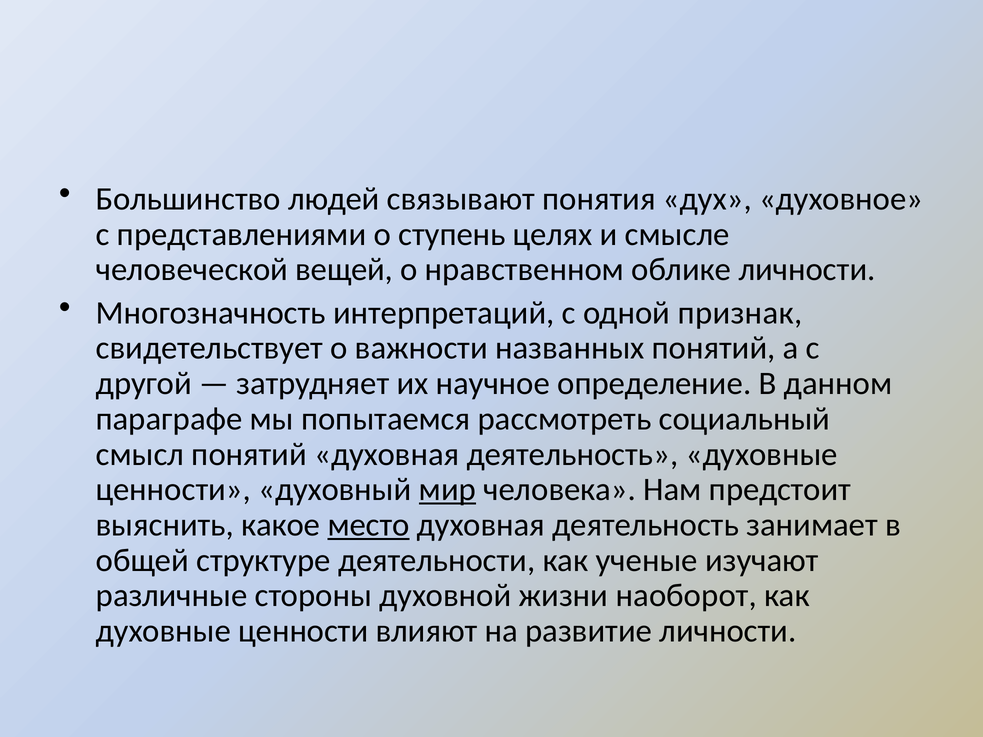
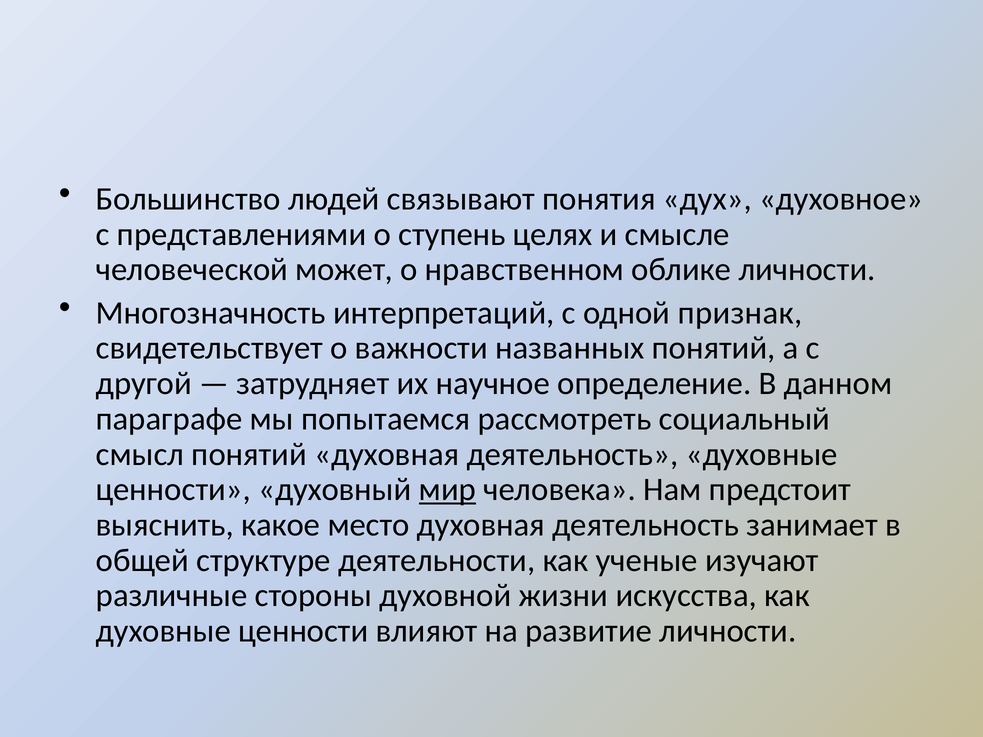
вещей: вещей -> может
место underline: present -> none
наоборот: наоборот -> искусства
